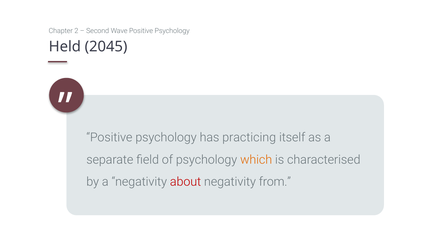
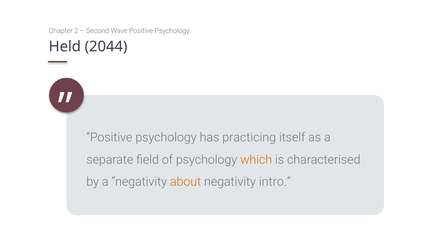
2045: 2045 -> 2044
about colour: red -> orange
from: from -> intro
